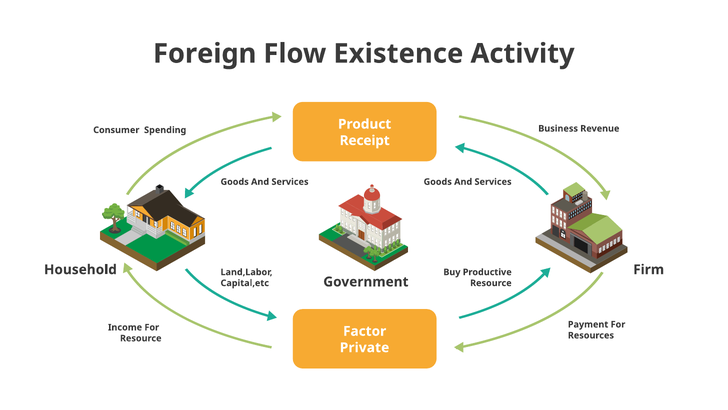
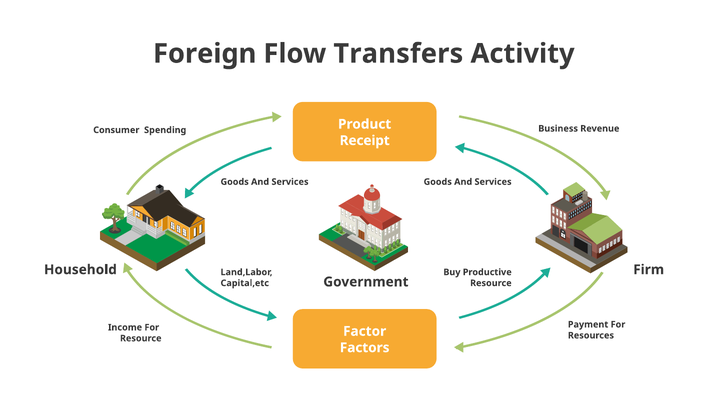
Existence: Existence -> Transfers
Private: Private -> Factors
